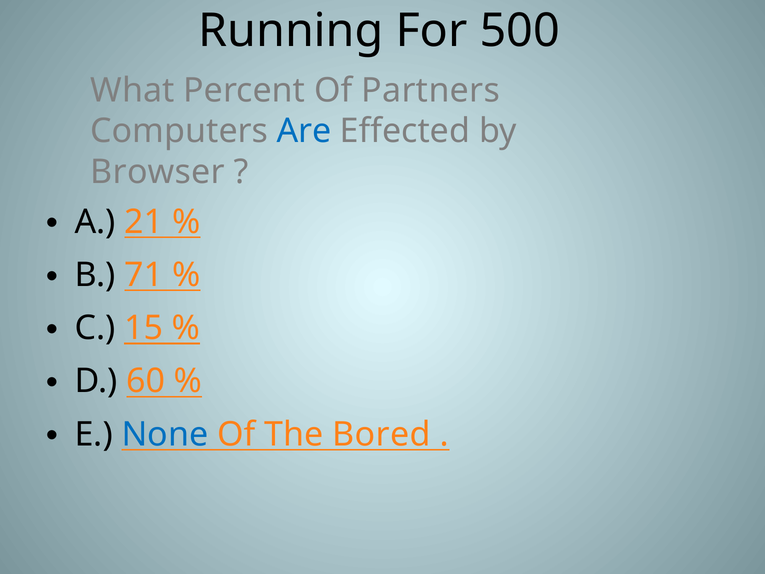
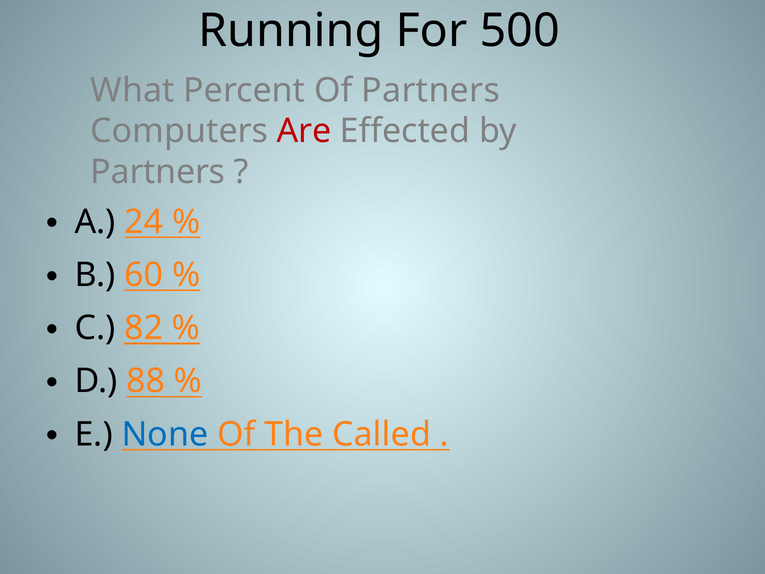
Are colour: blue -> red
Browser at (158, 172): Browser -> Partners
21: 21 -> 24
71: 71 -> 60
15: 15 -> 82
60: 60 -> 88
Bored: Bored -> Called
